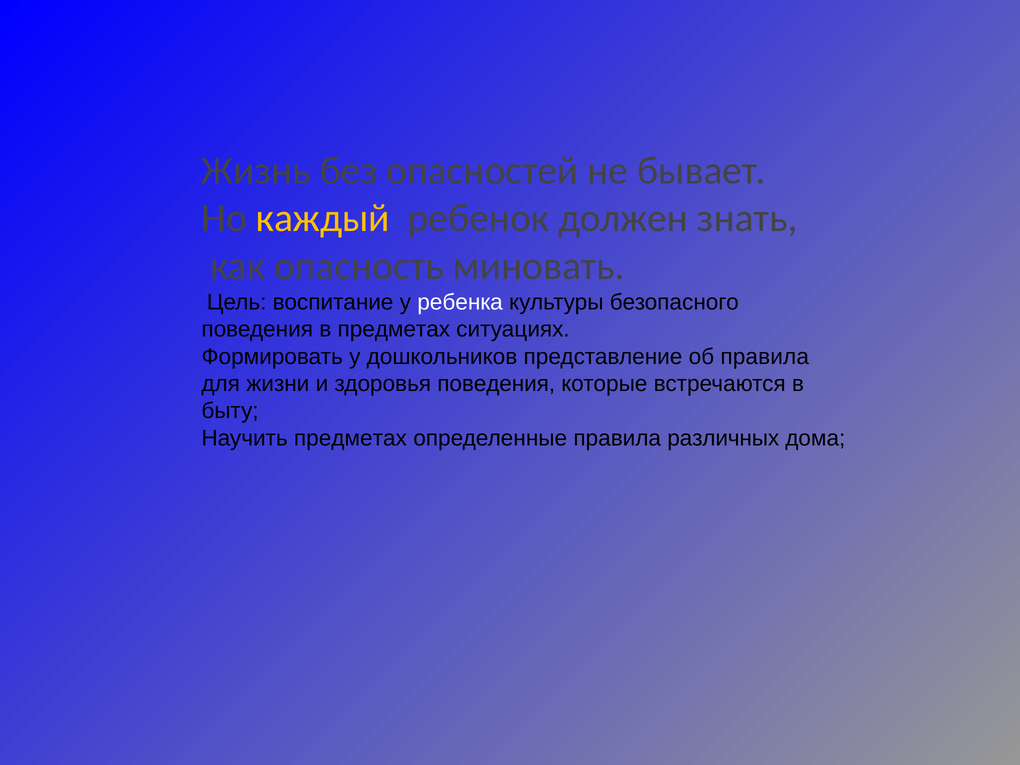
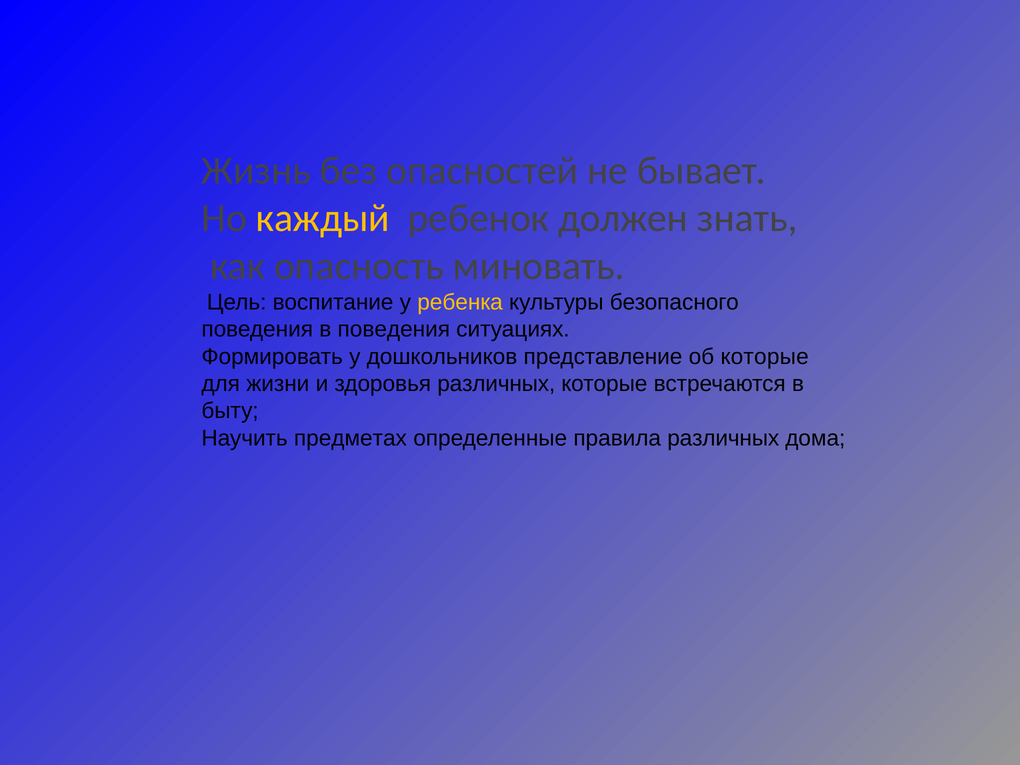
ребенка colour: white -> yellow
в предметах: предметах -> поведения
об правила: правила -> которые
здоровья поведения: поведения -> различных
